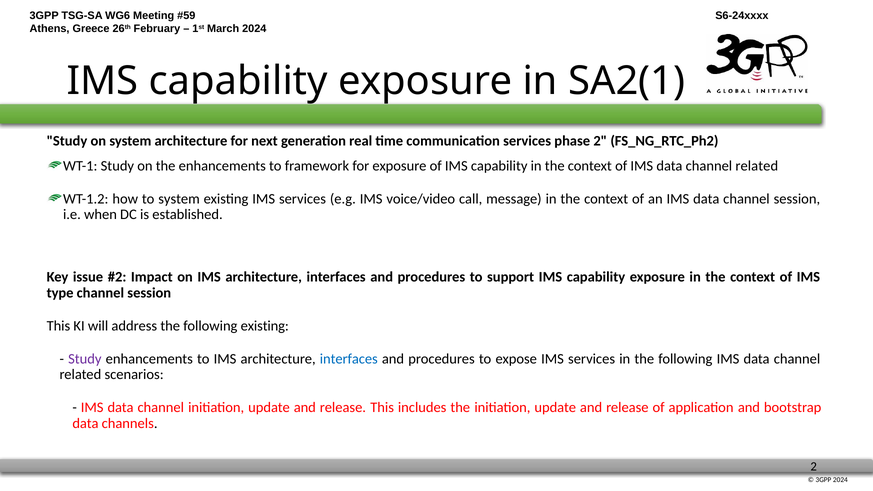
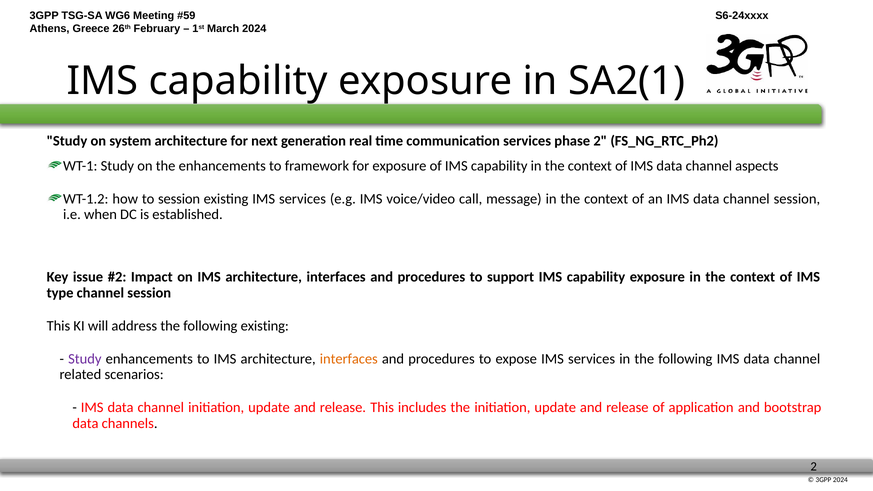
related at (757, 166): related -> aspects
to system: system -> session
interfaces at (349, 359) colour: blue -> orange
